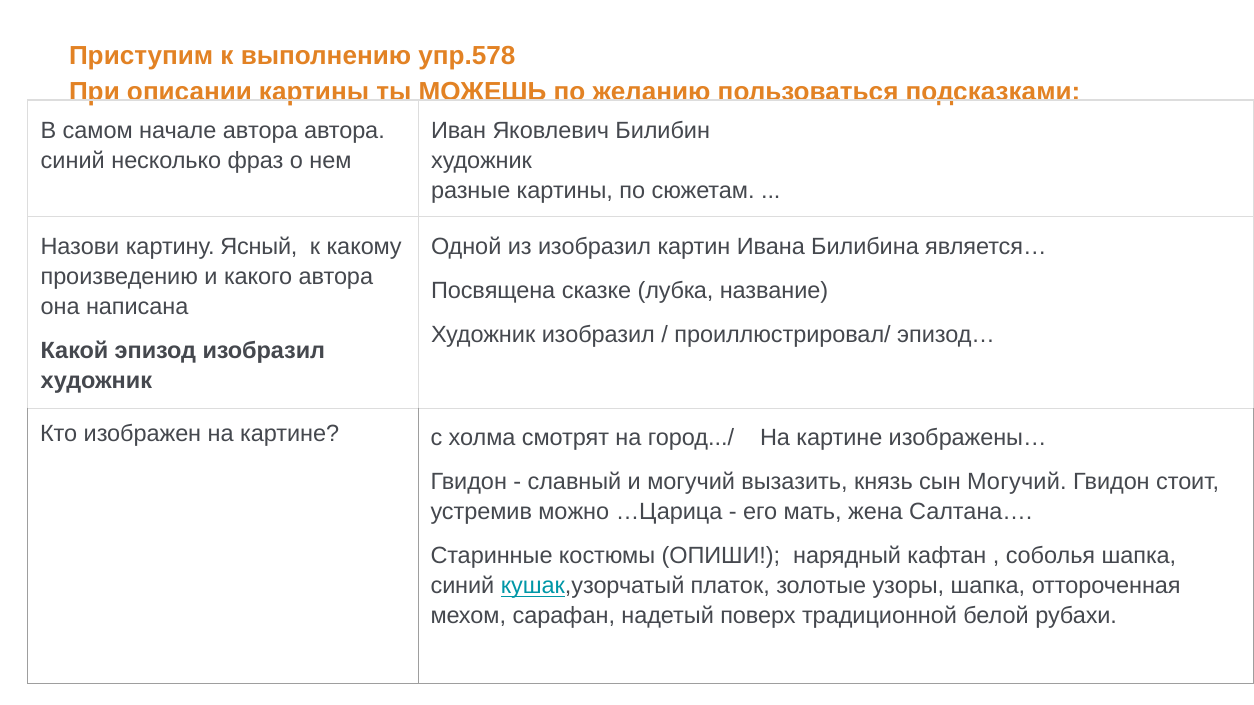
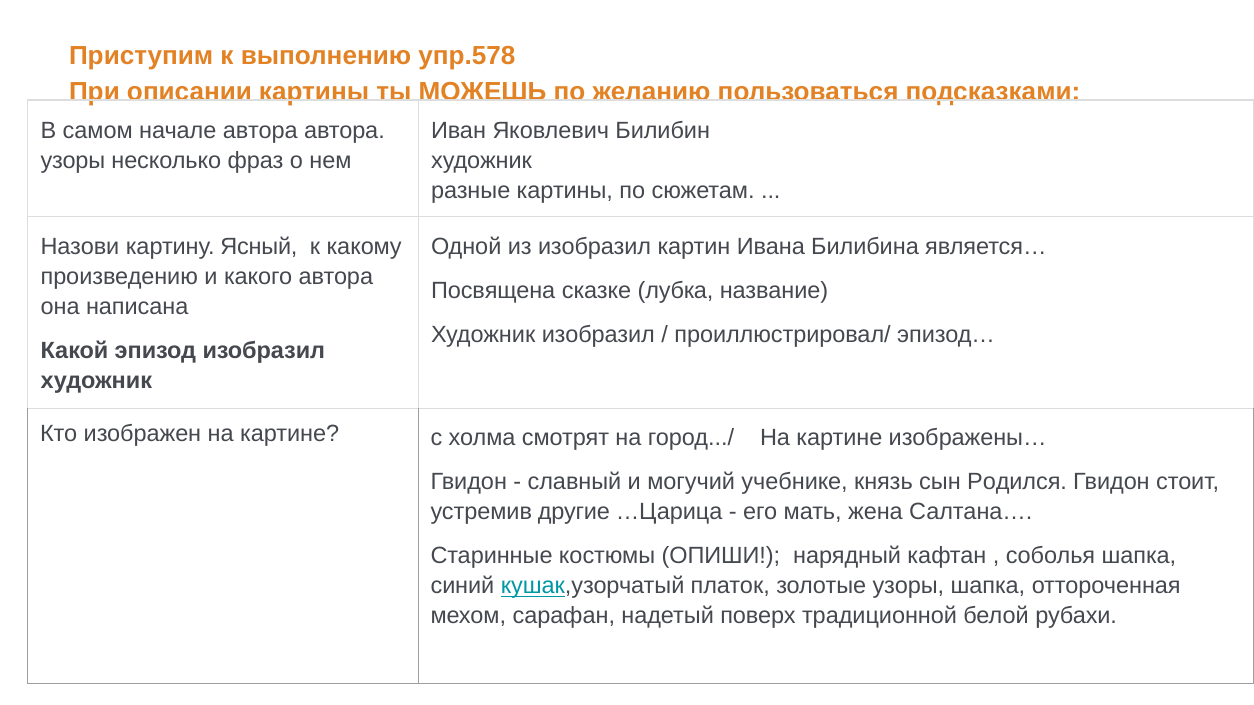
синий at (73, 160): синий -> узоры
вызазить: вызазить -> учебнике
сын Могучий: Могучий -> Родился
можно: можно -> другие
